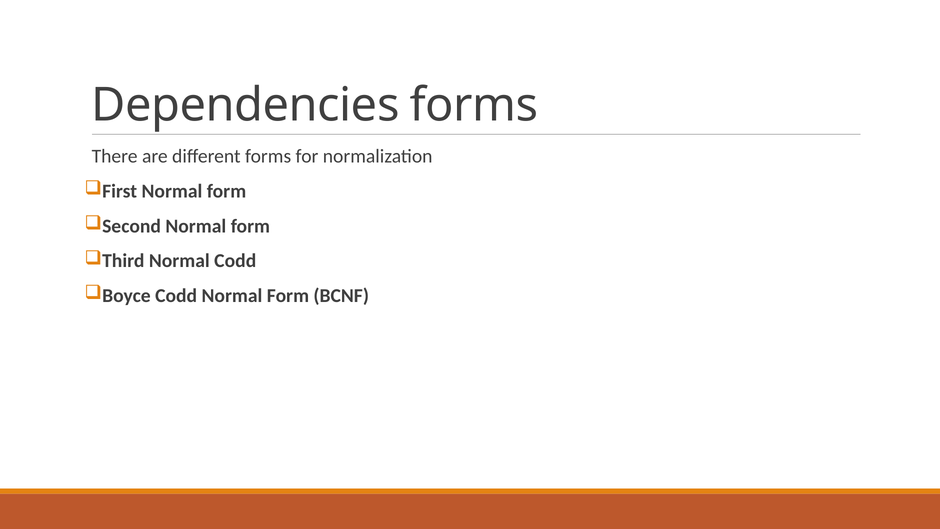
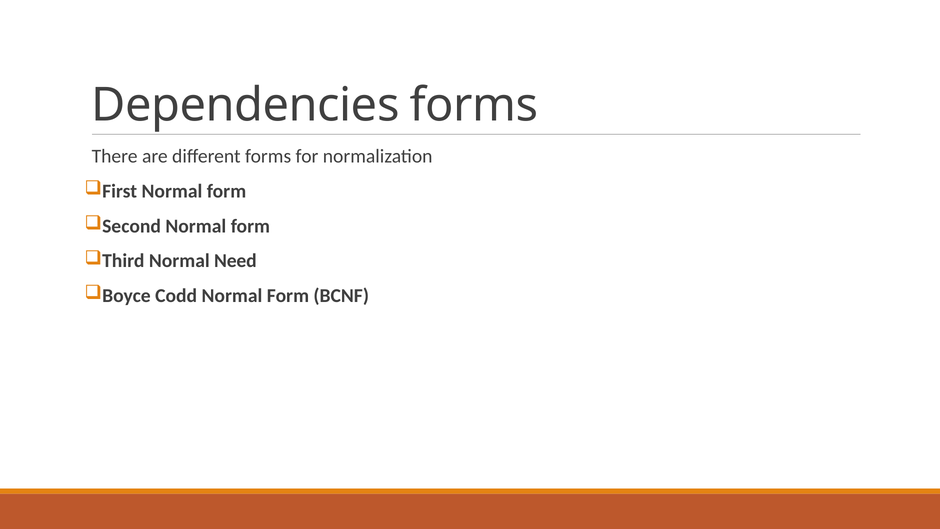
Normal Codd: Codd -> Need
